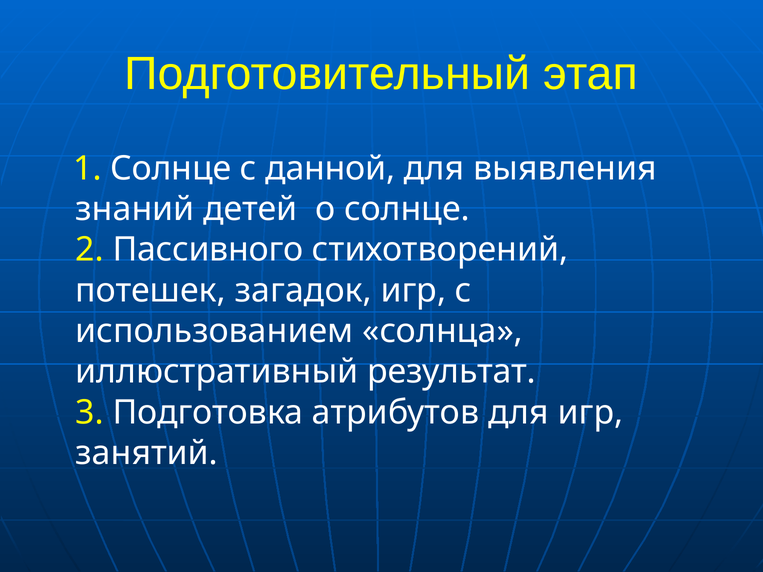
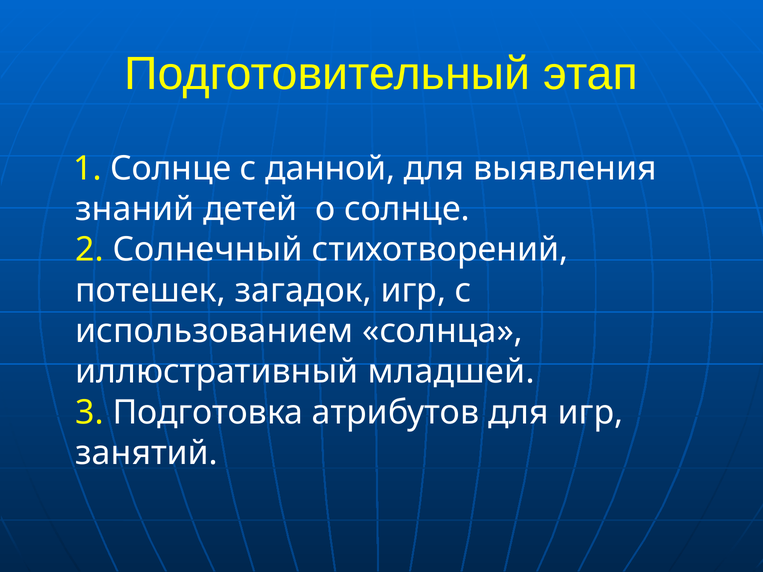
Пассивного: Пассивного -> Солнечный
результат: результат -> младшей
